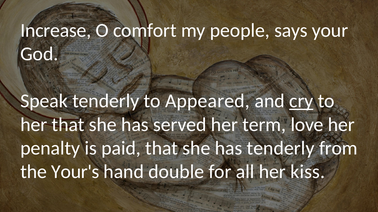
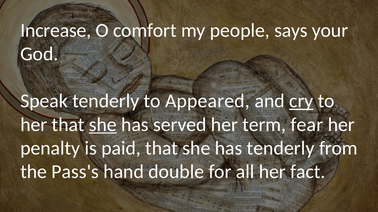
she at (103, 125) underline: none -> present
love: love -> fear
Your's: Your's -> Pass's
kiss: kiss -> fact
